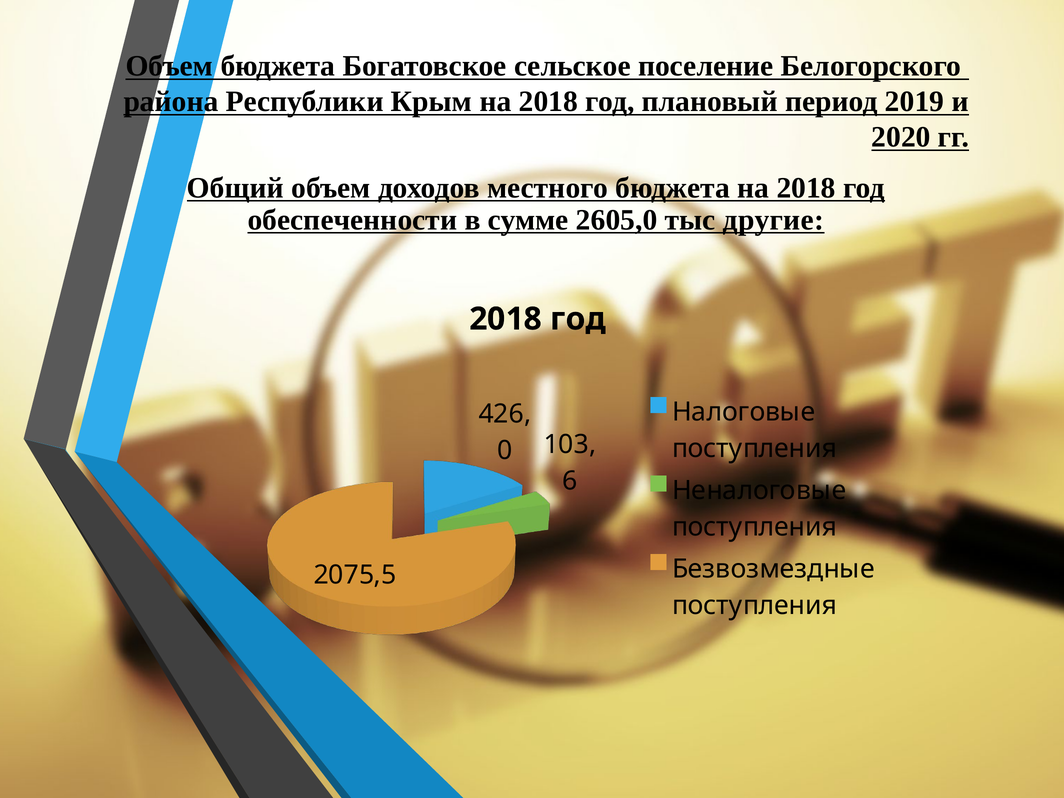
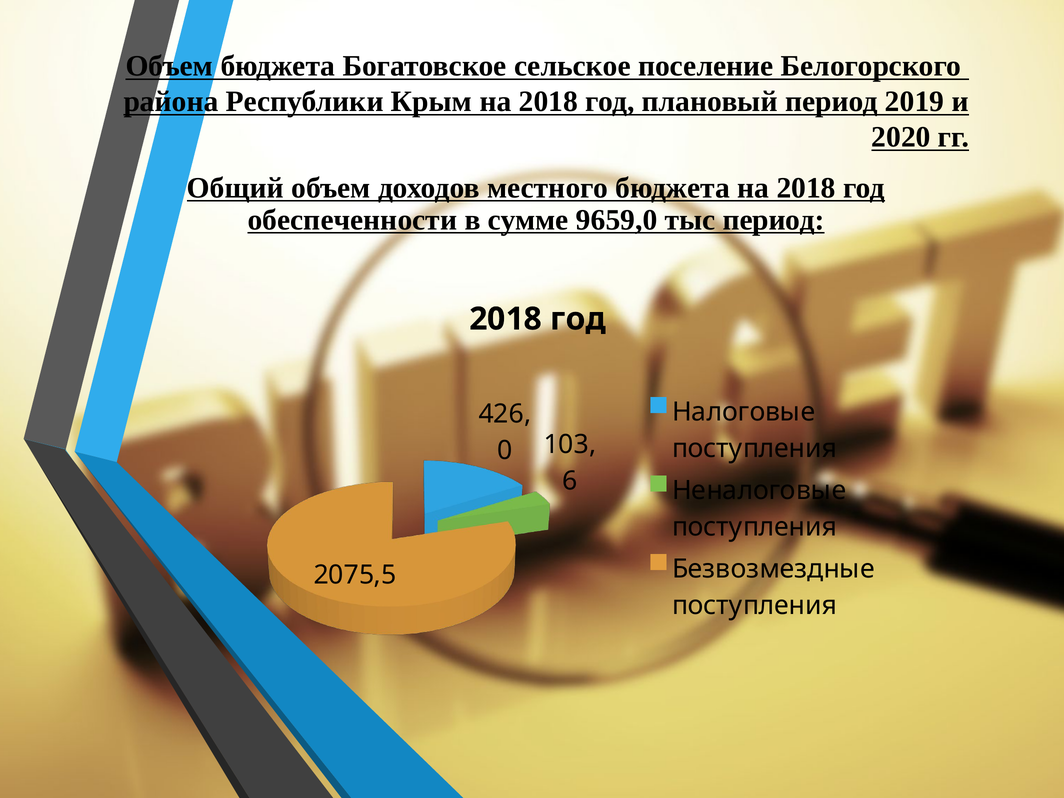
2605,0: 2605,0 -> 9659,0
тыс другие: другие -> период
